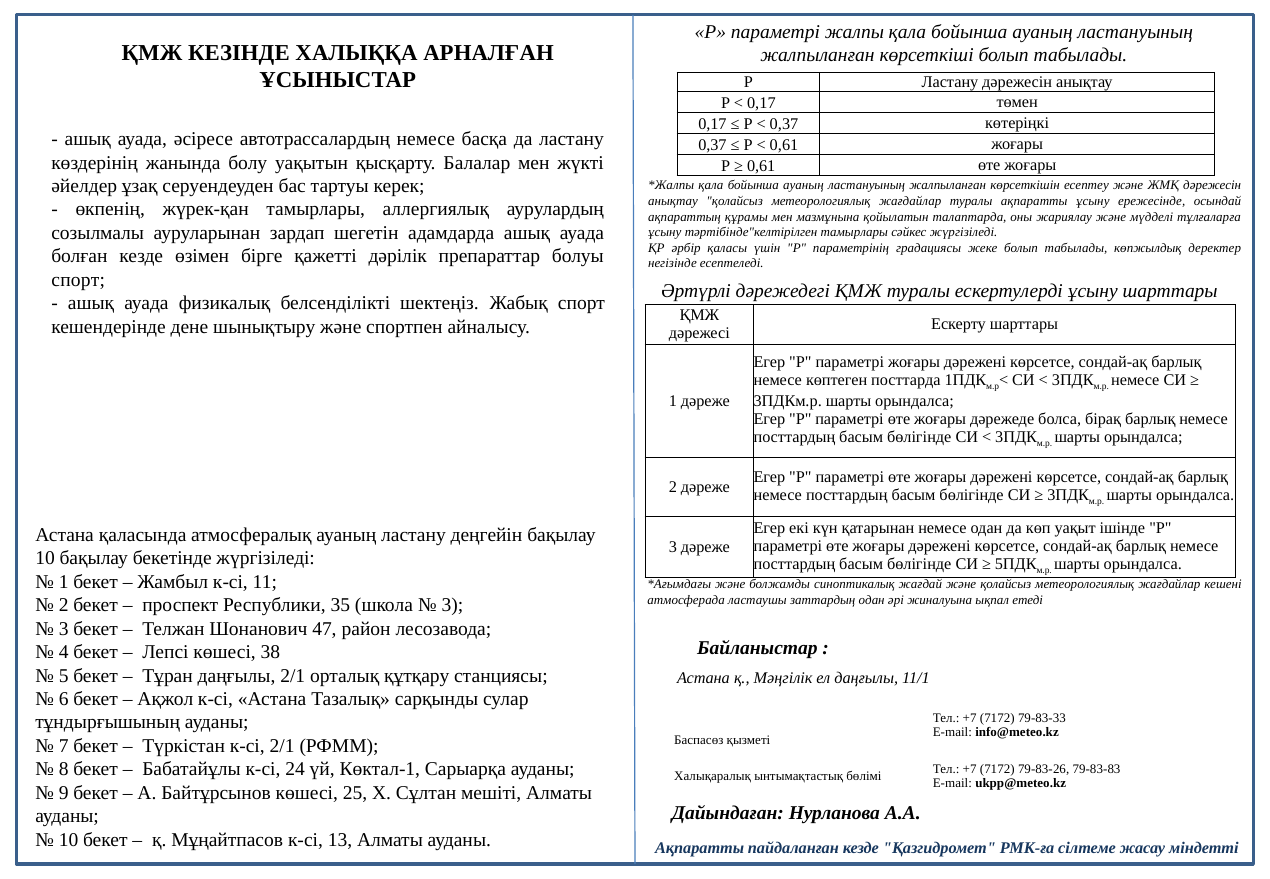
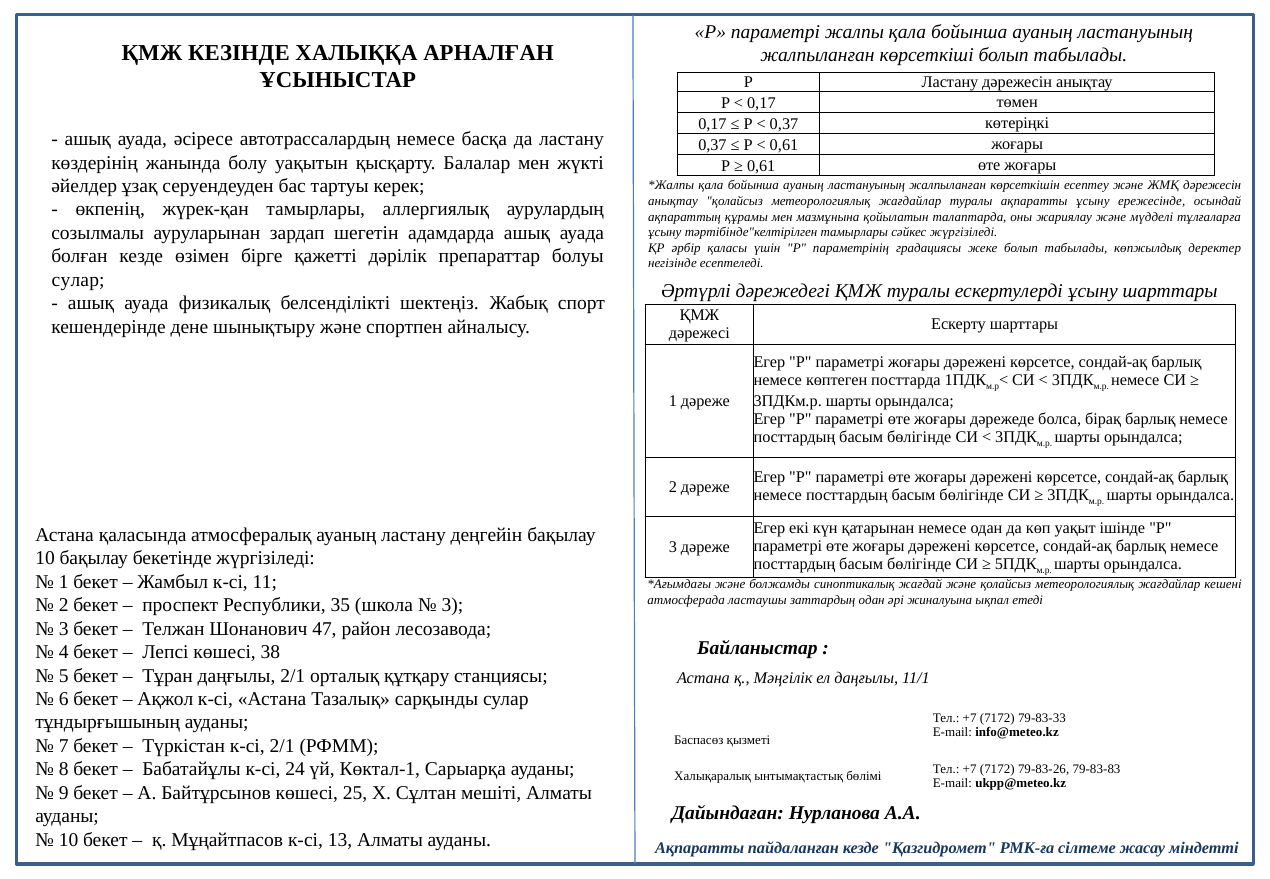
спорт at (78, 280): спорт -> сулар
